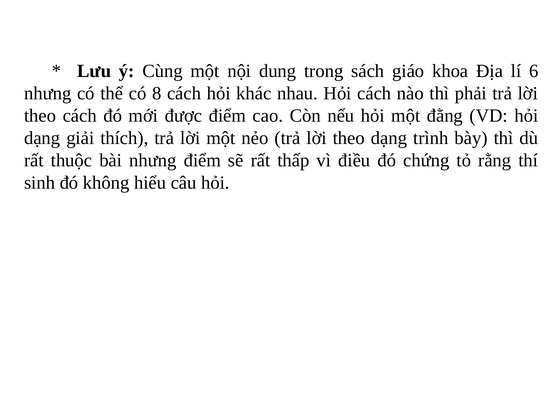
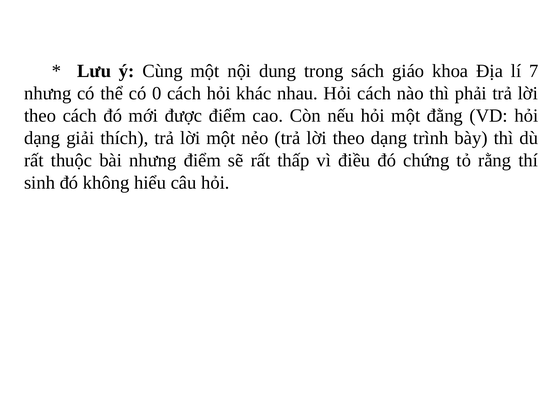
6: 6 -> 7
8: 8 -> 0
